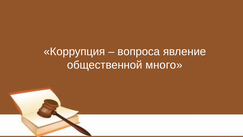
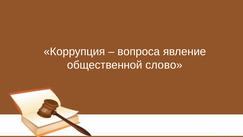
много: много -> слово
